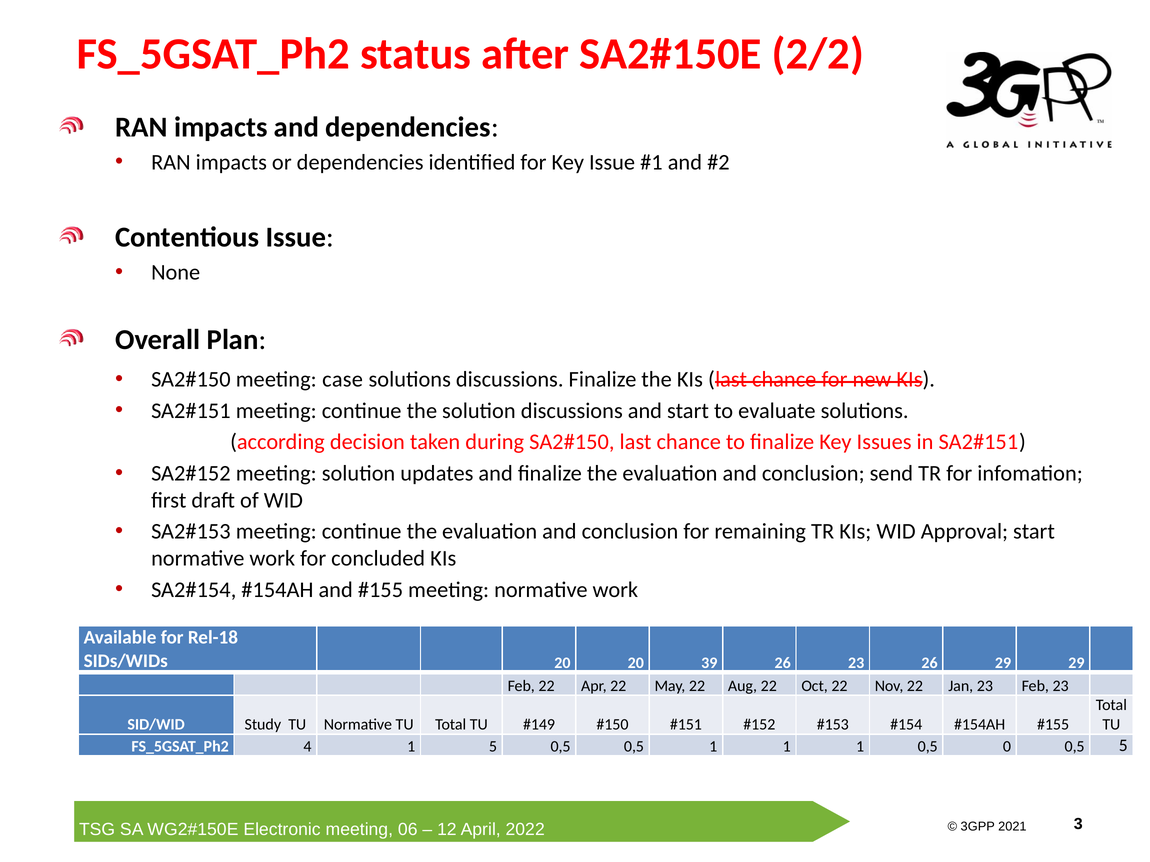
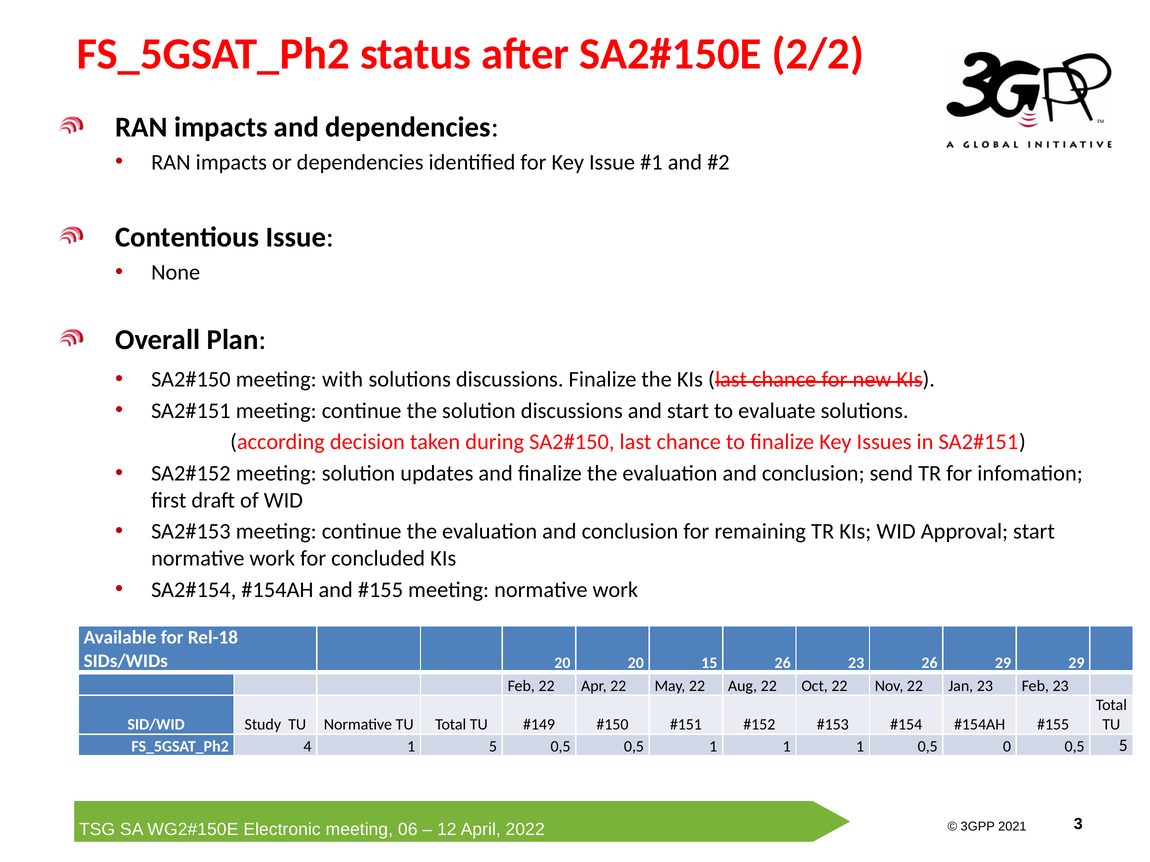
case: case -> with
39: 39 -> 15
